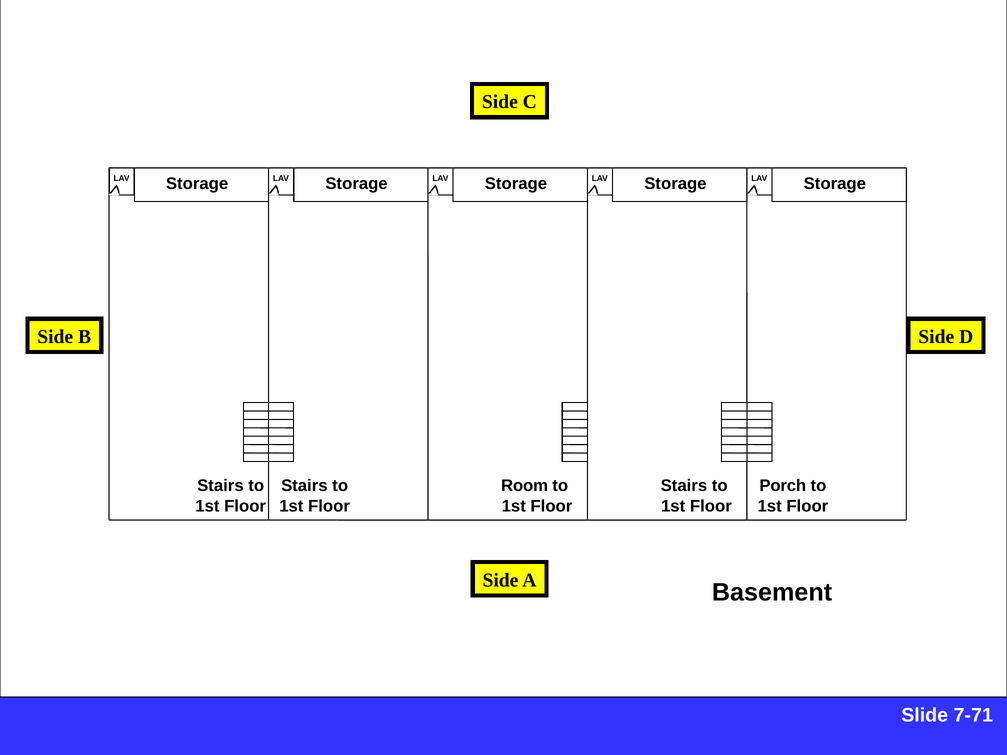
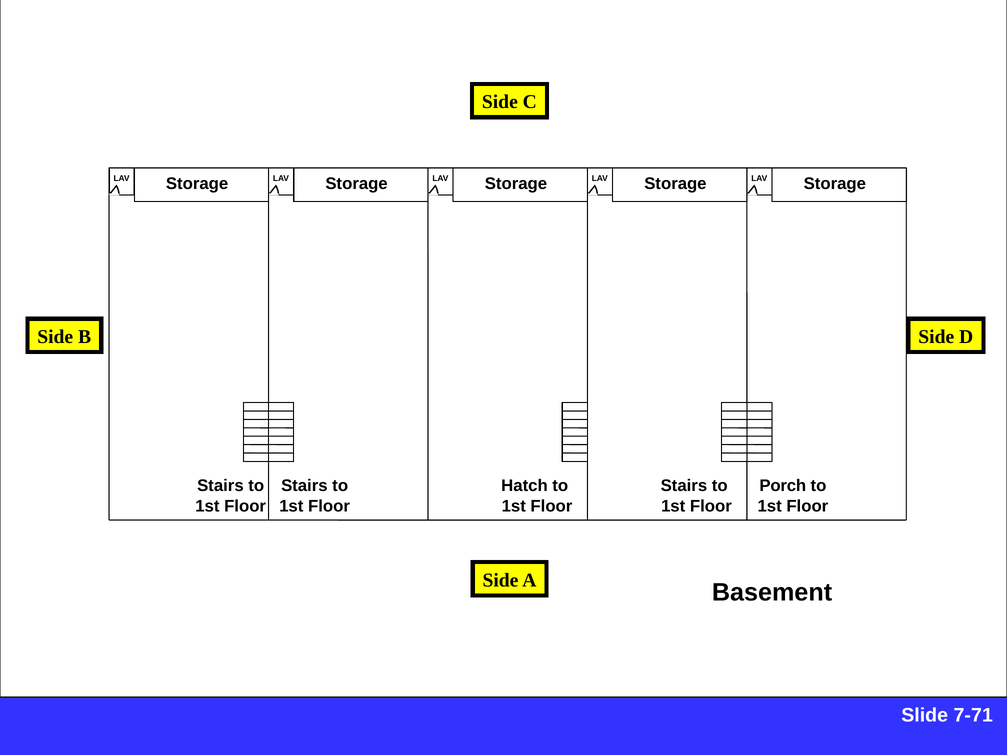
Room: Room -> Hatch
